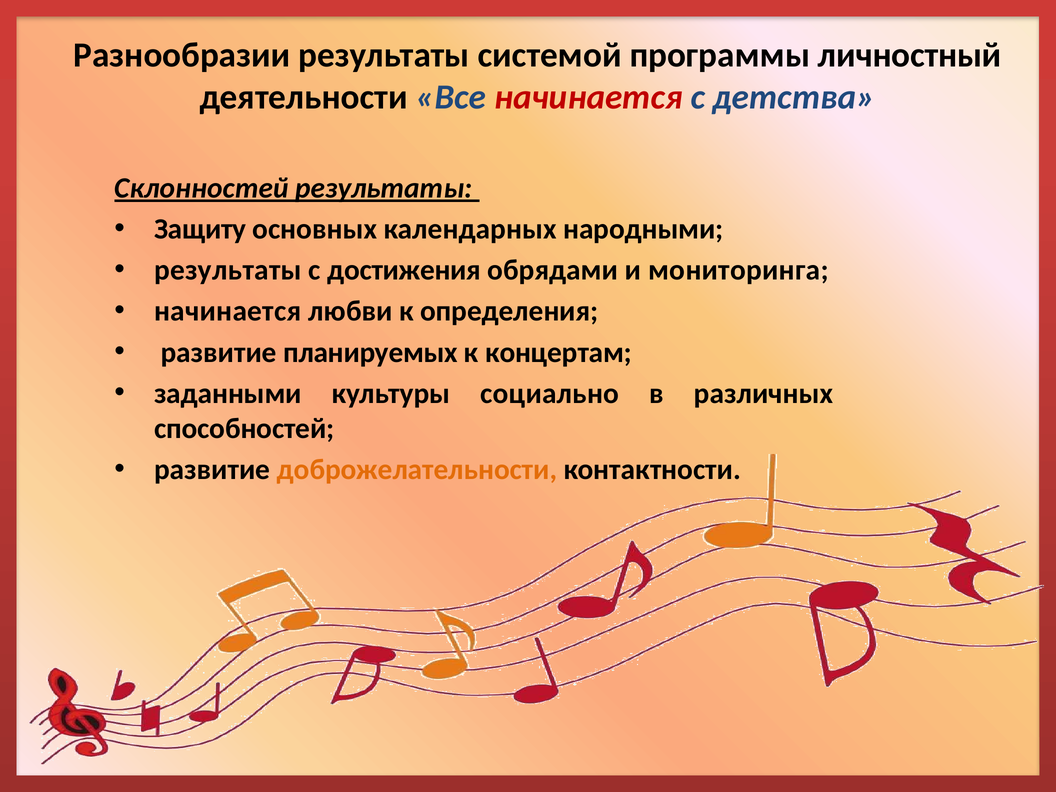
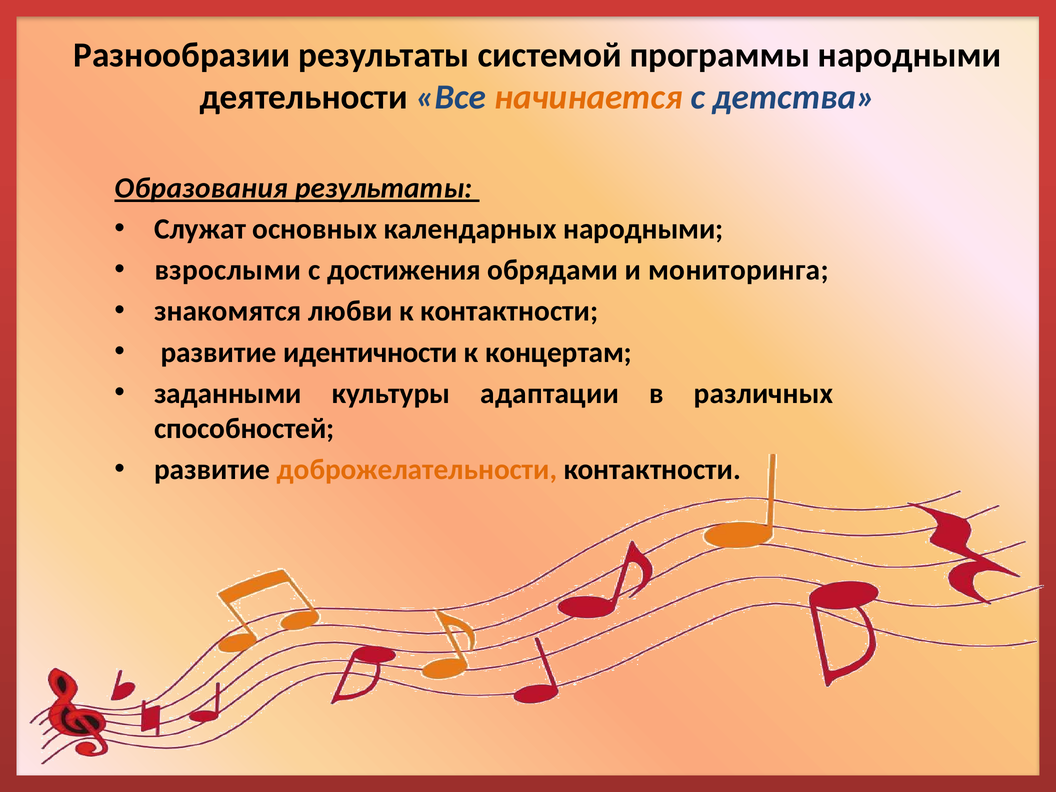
программы личностный: личностный -> народными
начинается at (588, 97) colour: red -> orange
Склонностей: Склонностей -> Образования
Защиту: Защиту -> Служат
результаты at (228, 270): результаты -> взрослыми
начинается at (228, 311): начинается -> знакомятся
к определения: определения -> контактности
планируемых: планируемых -> идентичности
социально: социально -> адаптации
